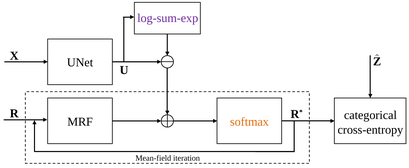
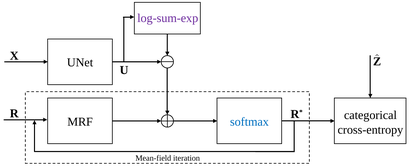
softmax colour: orange -> blue
